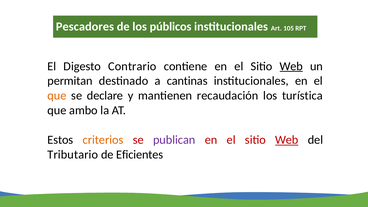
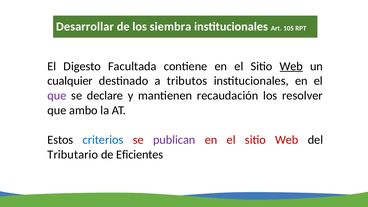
Pescadores: Pescadores -> Desarrollar
públicos: públicos -> siembra
Contrario: Contrario -> Facultada
permitan: permitan -> cualquier
cantinas: cantinas -> tributos
que at (57, 96) colour: orange -> purple
turística: turística -> resolver
criterios colour: orange -> blue
Web at (287, 140) underline: present -> none
